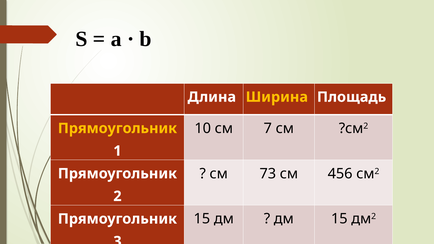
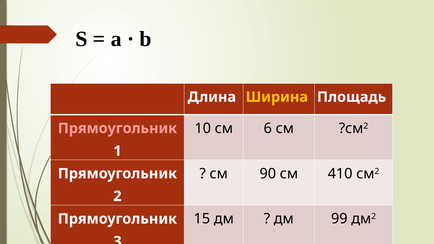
7: 7 -> 6
Прямоугольник at (117, 128) colour: yellow -> pink
73: 73 -> 90
456: 456 -> 410
дм 15: 15 -> 99
